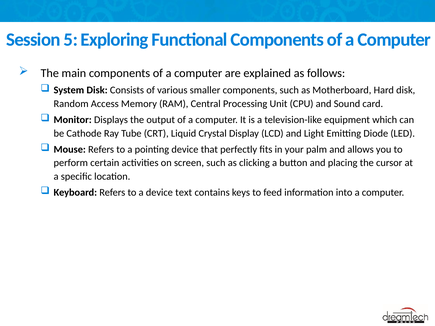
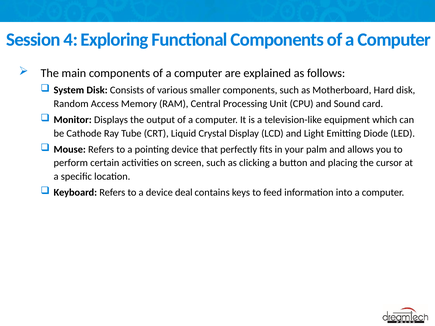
5: 5 -> 4
text: text -> deal
